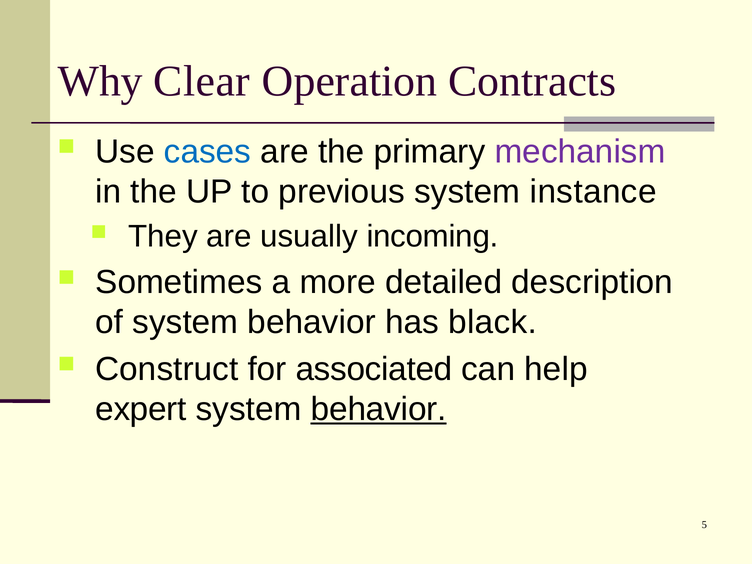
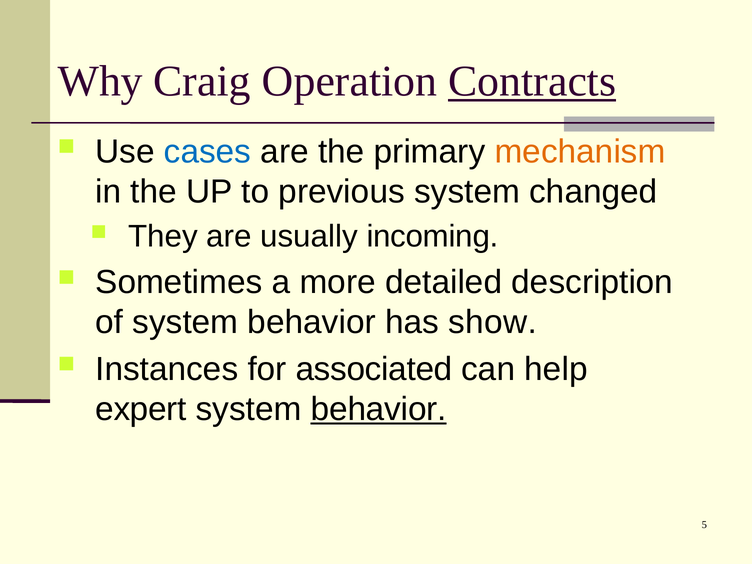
Clear: Clear -> Craig
Contracts underline: none -> present
mechanism colour: purple -> orange
instance: instance -> changed
black: black -> show
Construct: Construct -> Instances
